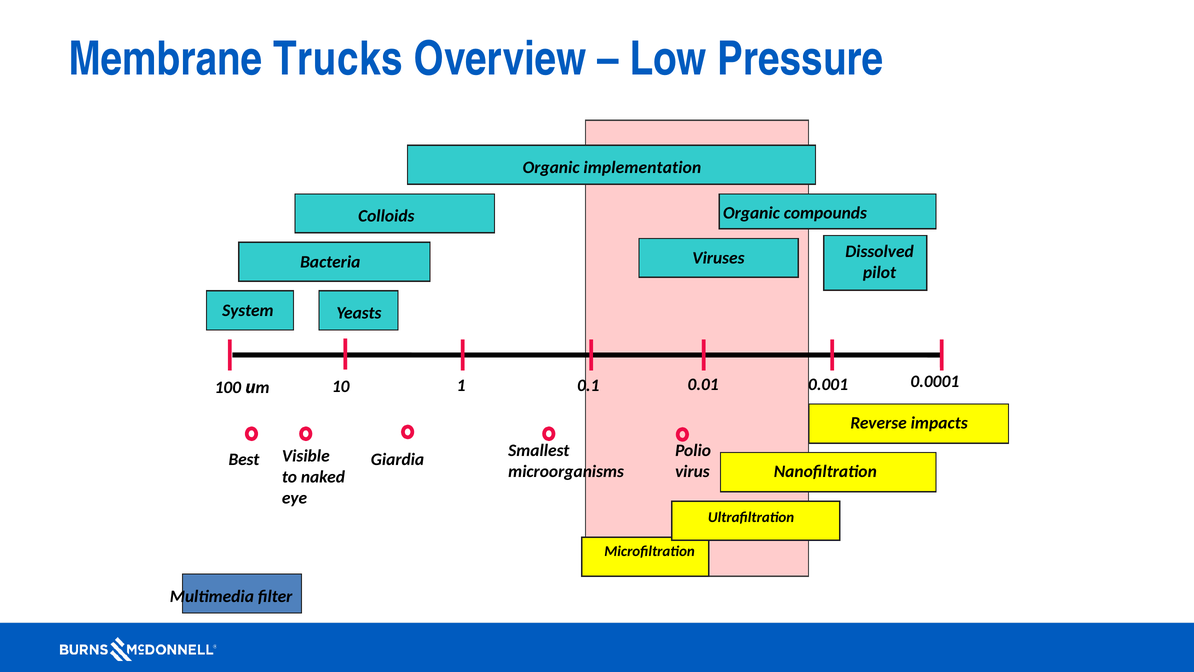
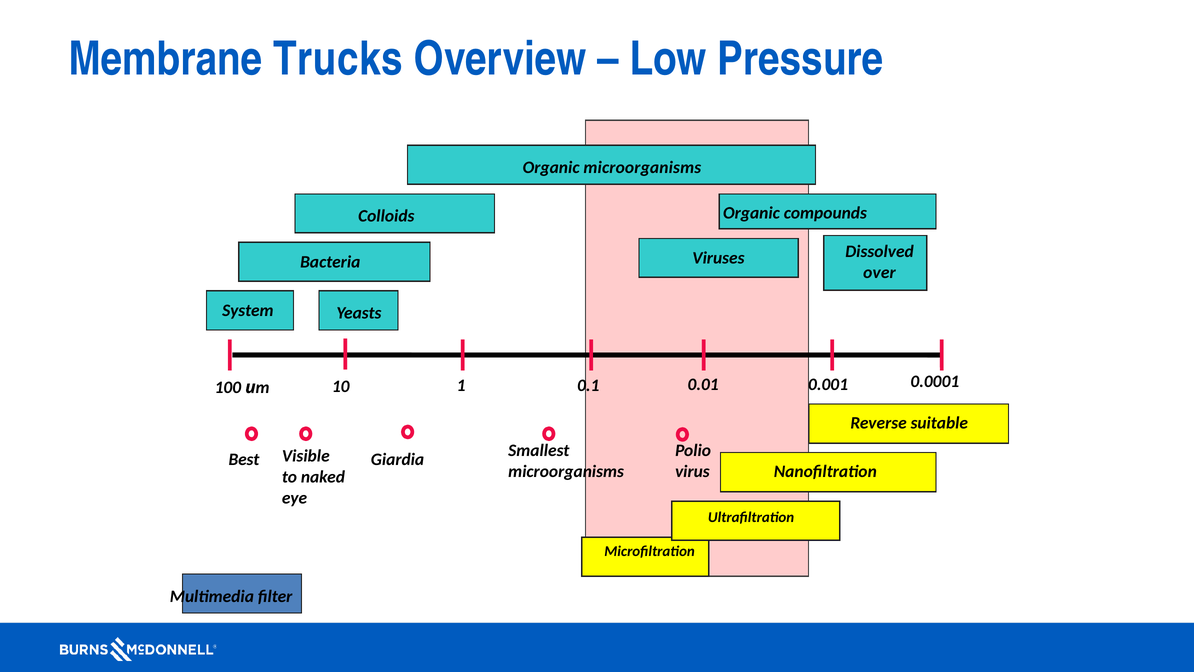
Organic implementation: implementation -> microorganisms
pilot: pilot -> over
impacts: impacts -> suitable
